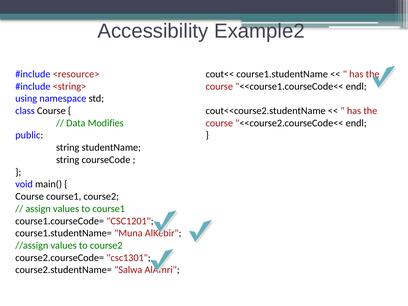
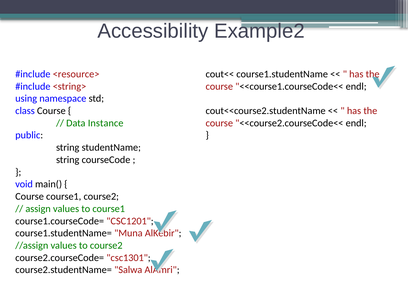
Modifies: Modifies -> Instance
